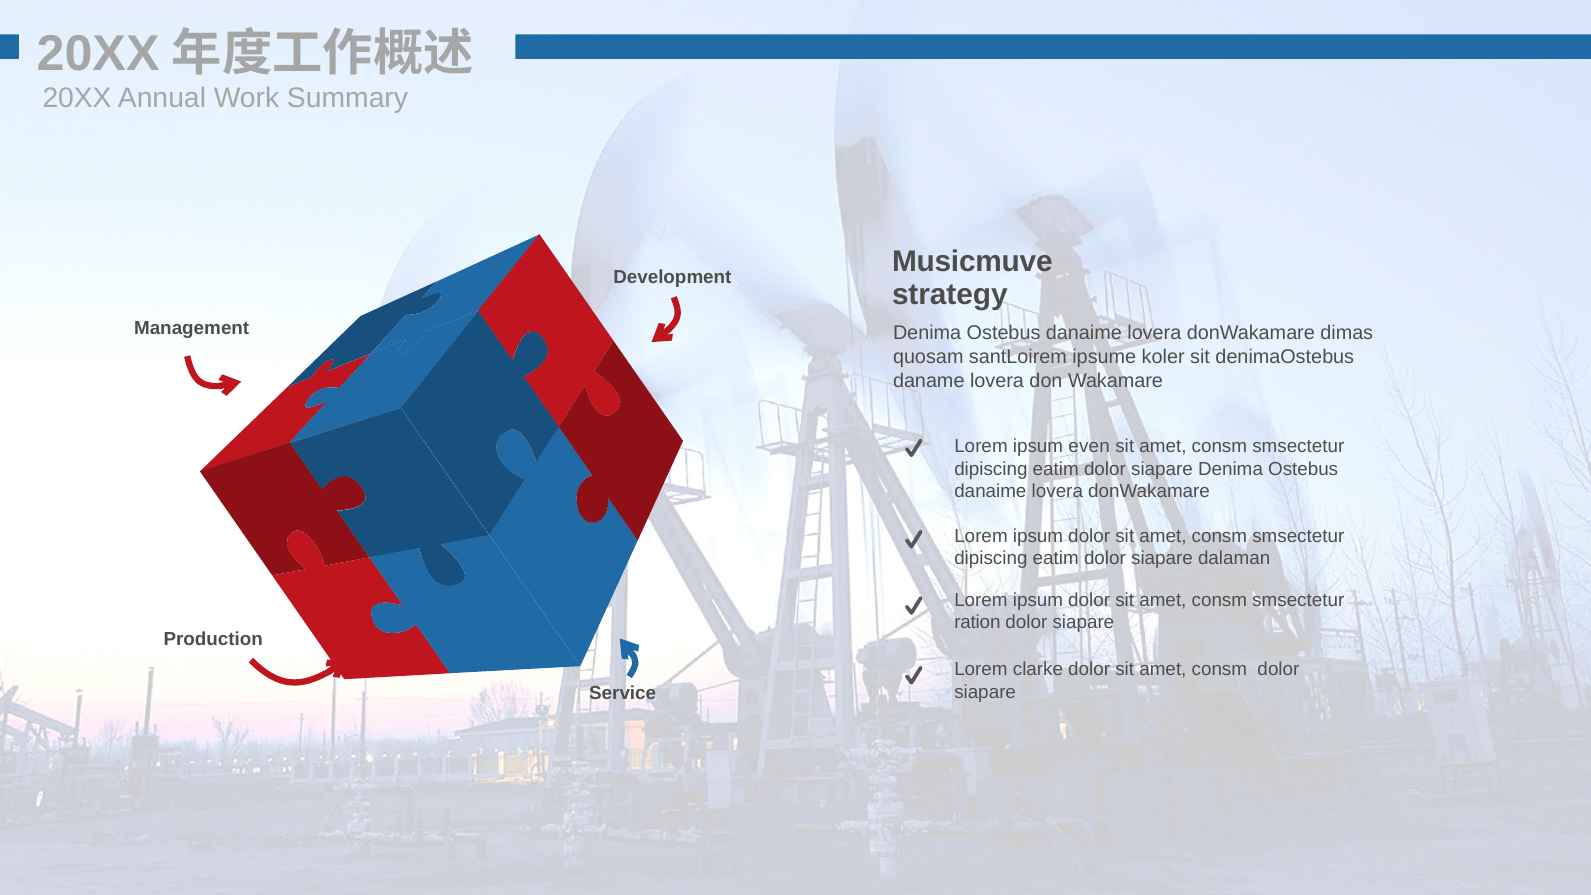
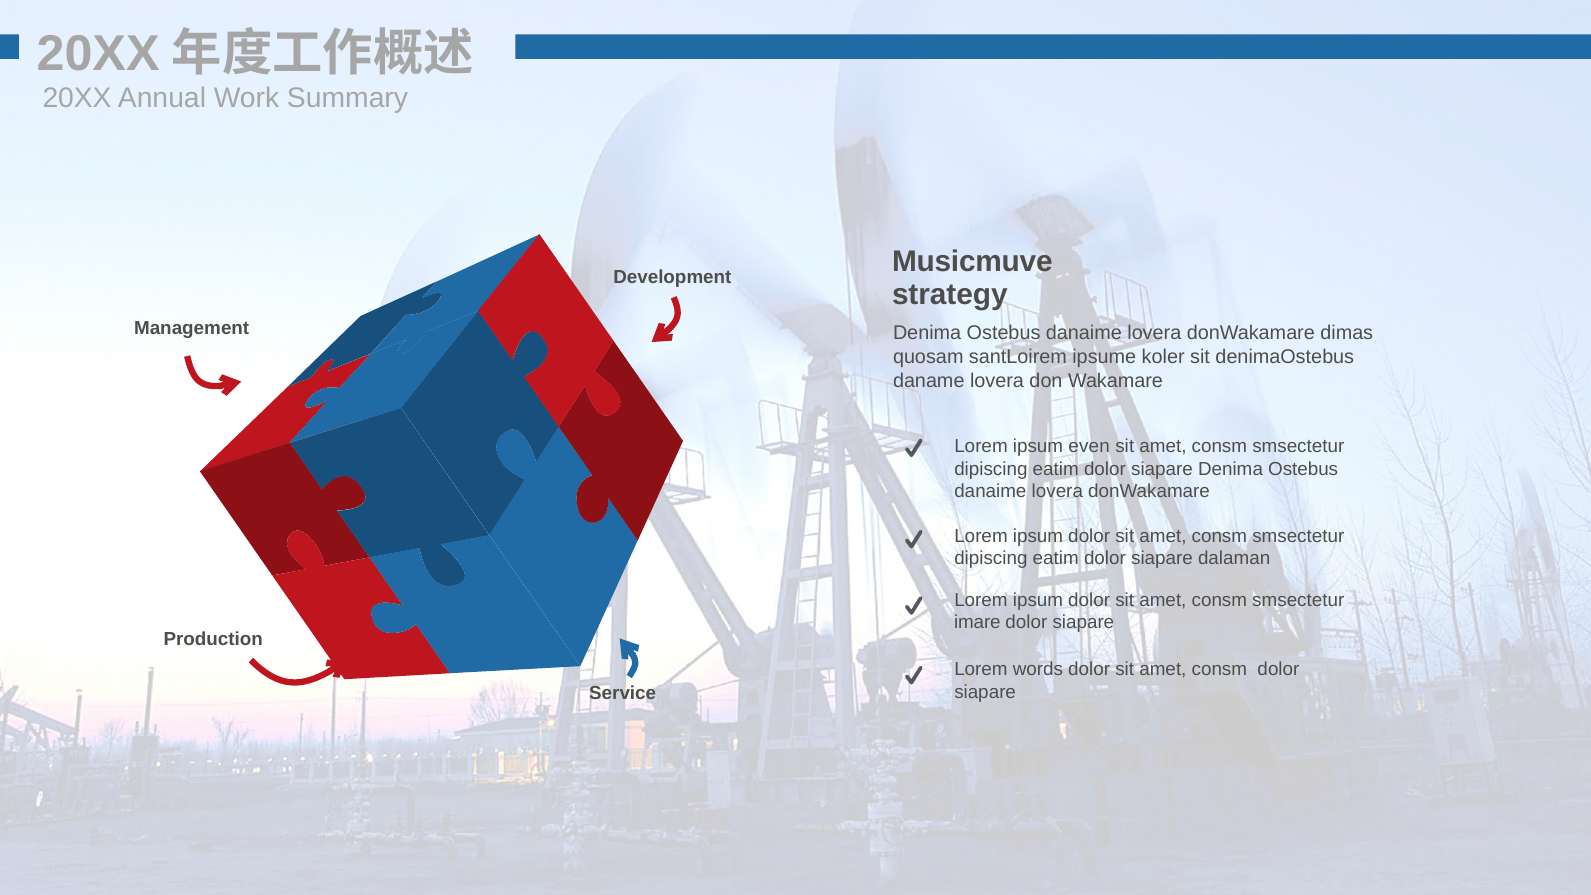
ration: ration -> imare
clarke: clarke -> words
